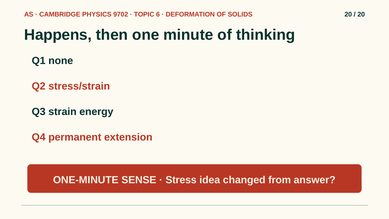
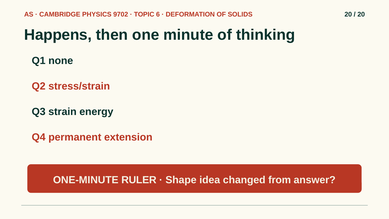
SENSE: SENSE -> RULER
Stress: Stress -> Shape
